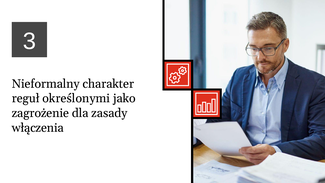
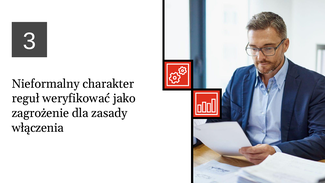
określonymi: określonymi -> weryfikować
